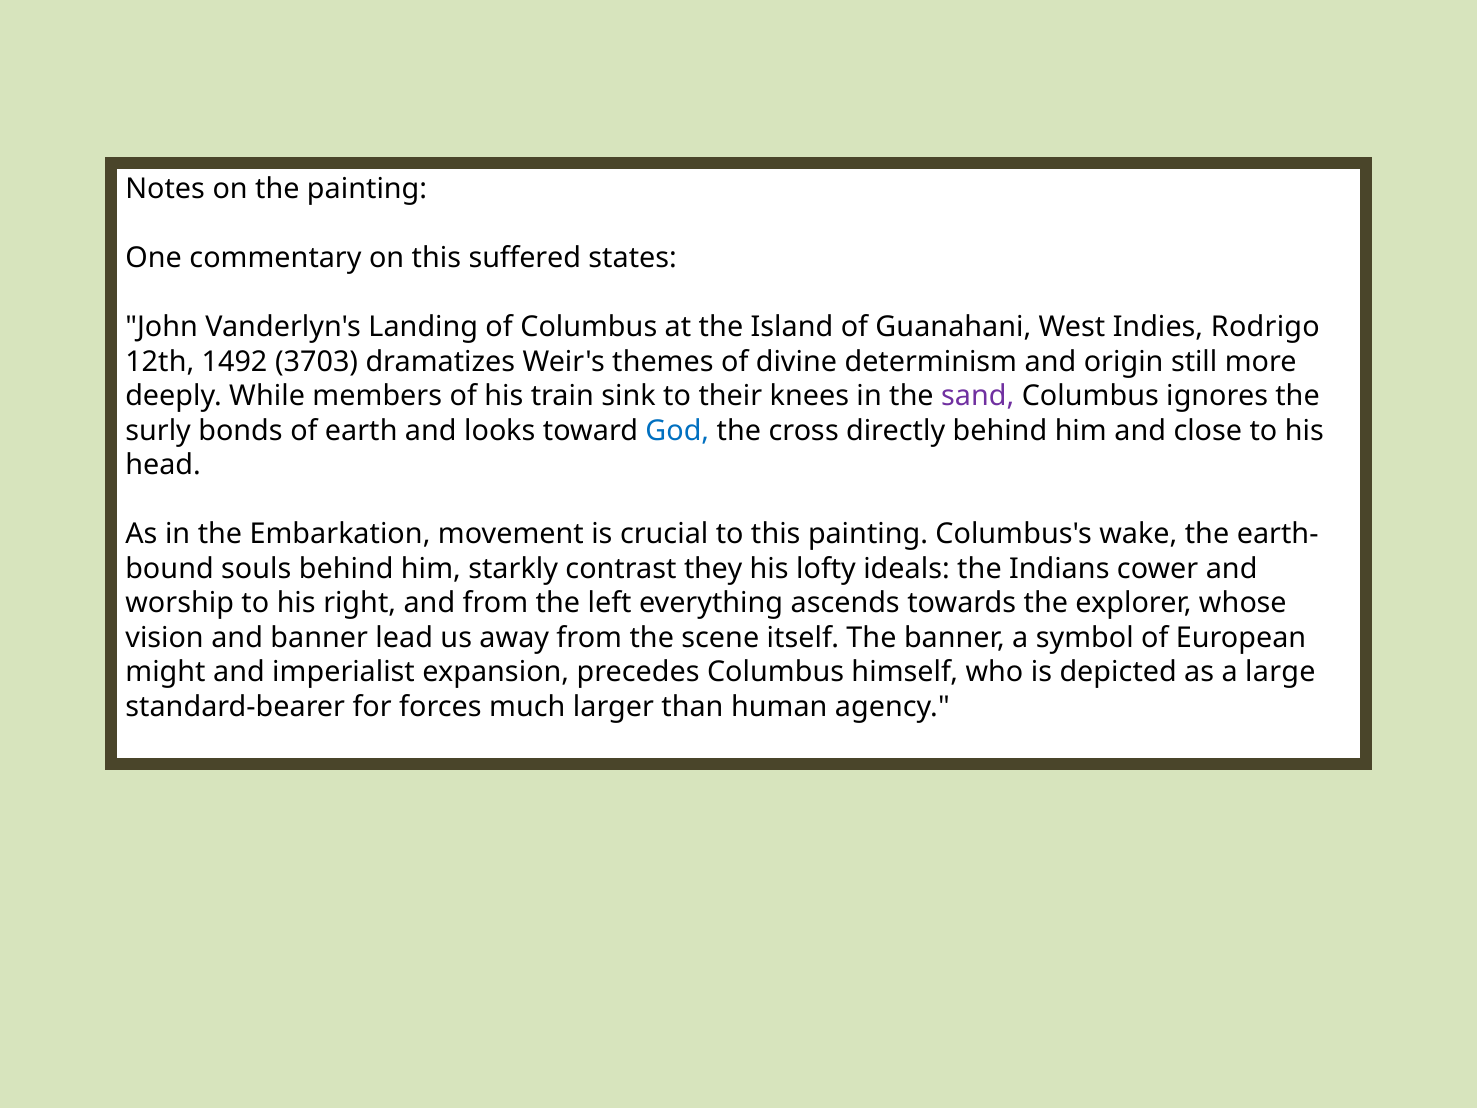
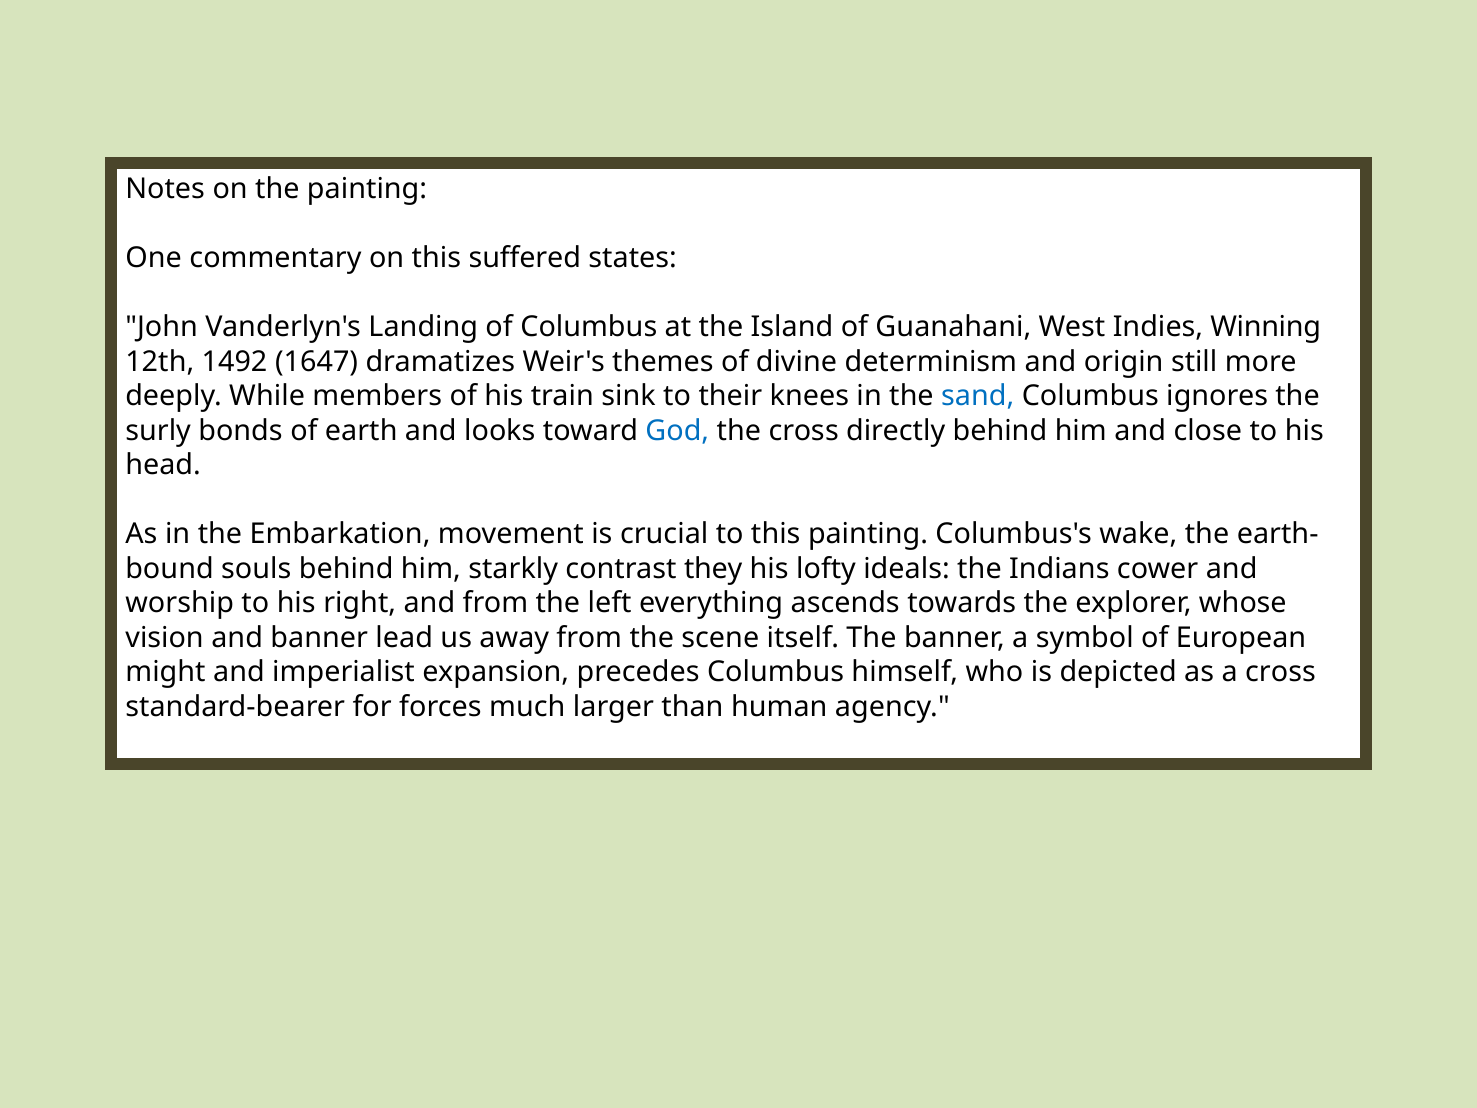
Rodrigo: Rodrigo -> Winning
3703: 3703 -> 1647
sand colour: purple -> blue
a large: large -> cross
